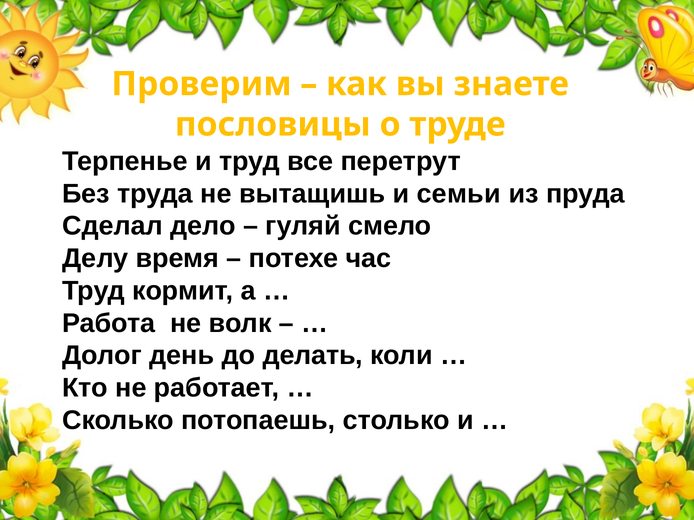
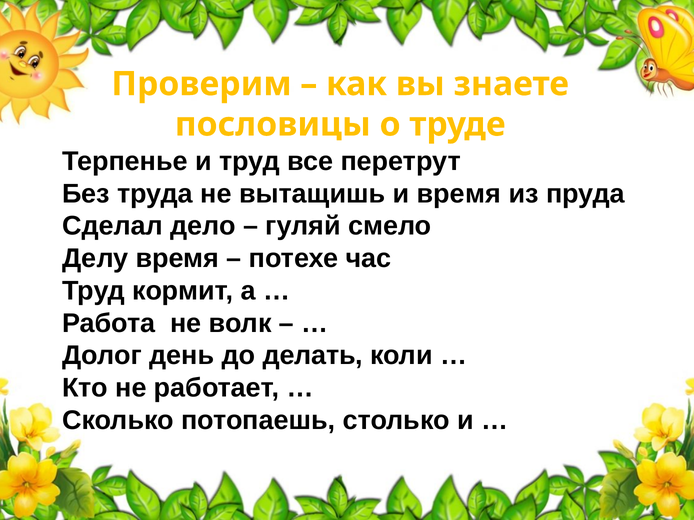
и семьи: семьи -> время
